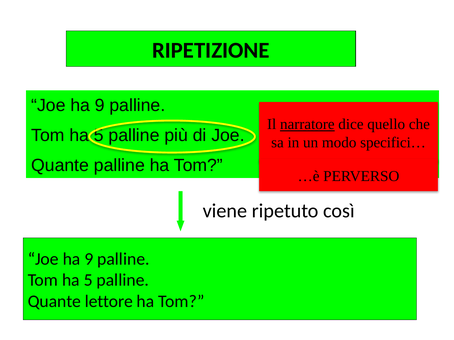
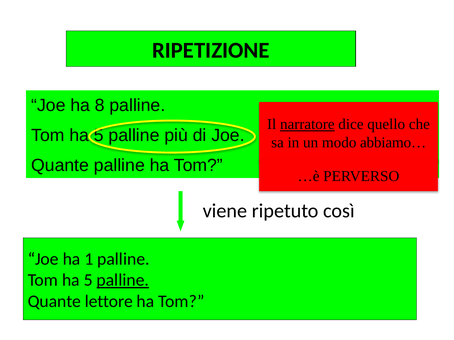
9 at (100, 106): 9 -> 8
specifici…: specifici… -> abbiamo…
9 at (89, 259): 9 -> 1
palline at (123, 281) underline: none -> present
